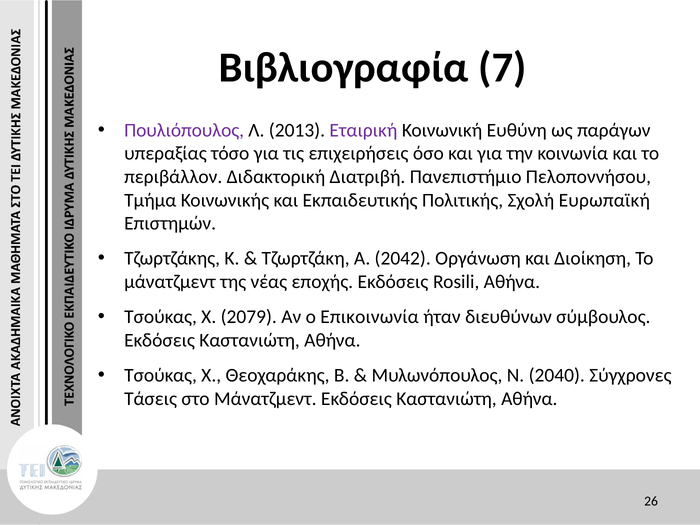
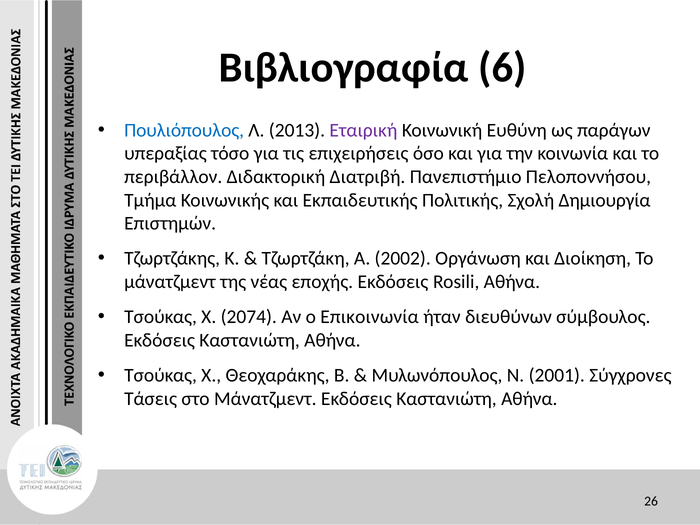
7: 7 -> 6
Πουλιόπουλος colour: purple -> blue
Ευρωπαϊκή: Ευρωπαϊκή -> Δημιουργία
2042: 2042 -> 2002
2079: 2079 -> 2074
2040: 2040 -> 2001
